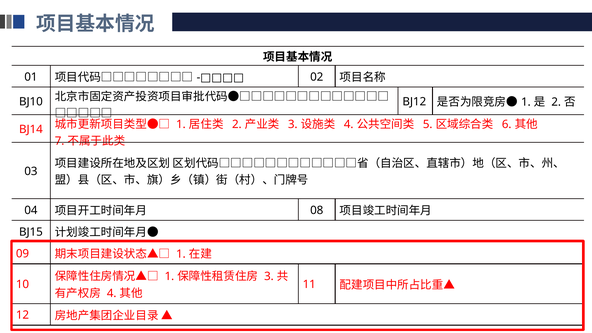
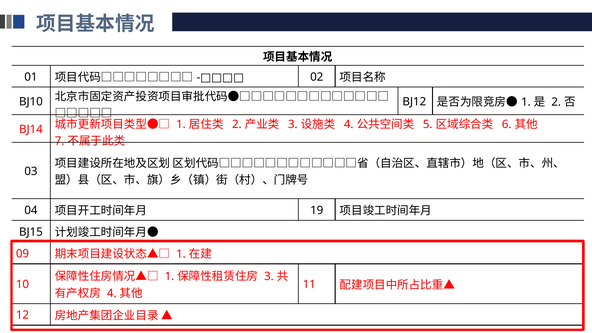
08: 08 -> 19
